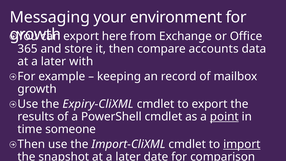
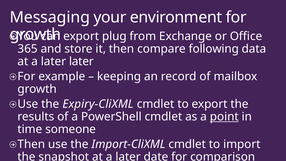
here: here -> plug
accounts: accounts -> following
later with: with -> later
import underline: present -> none
